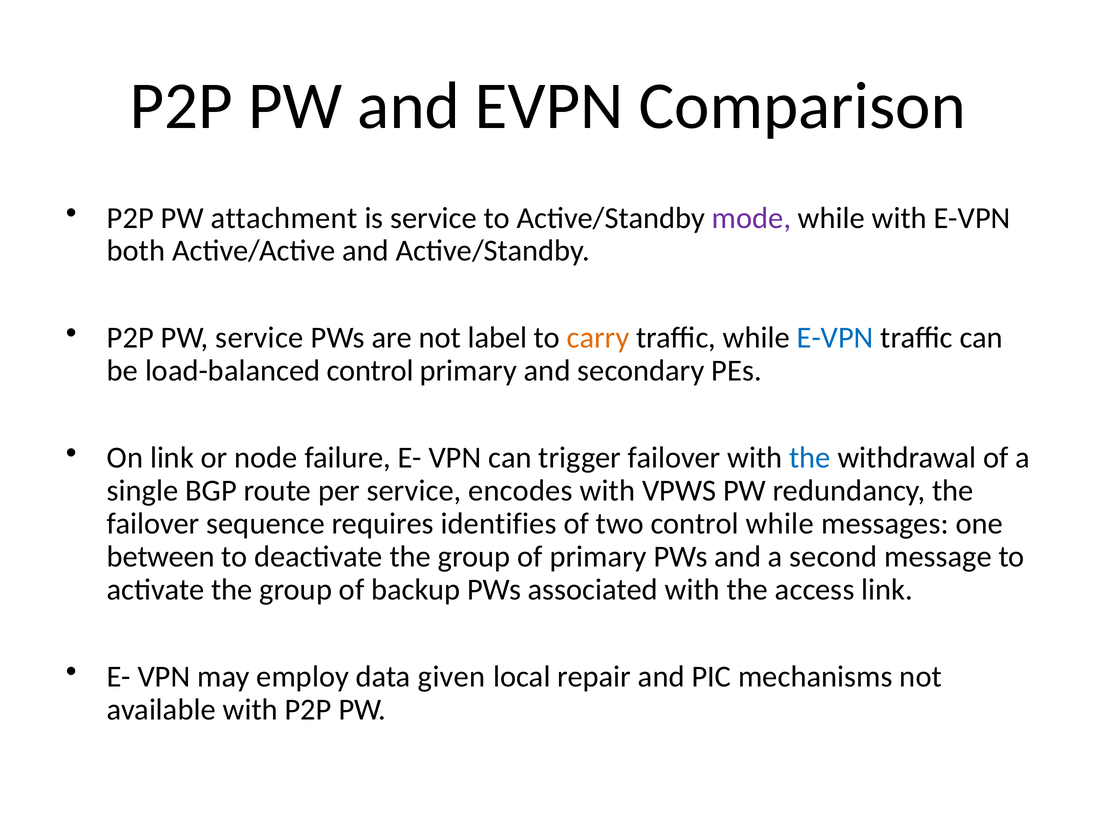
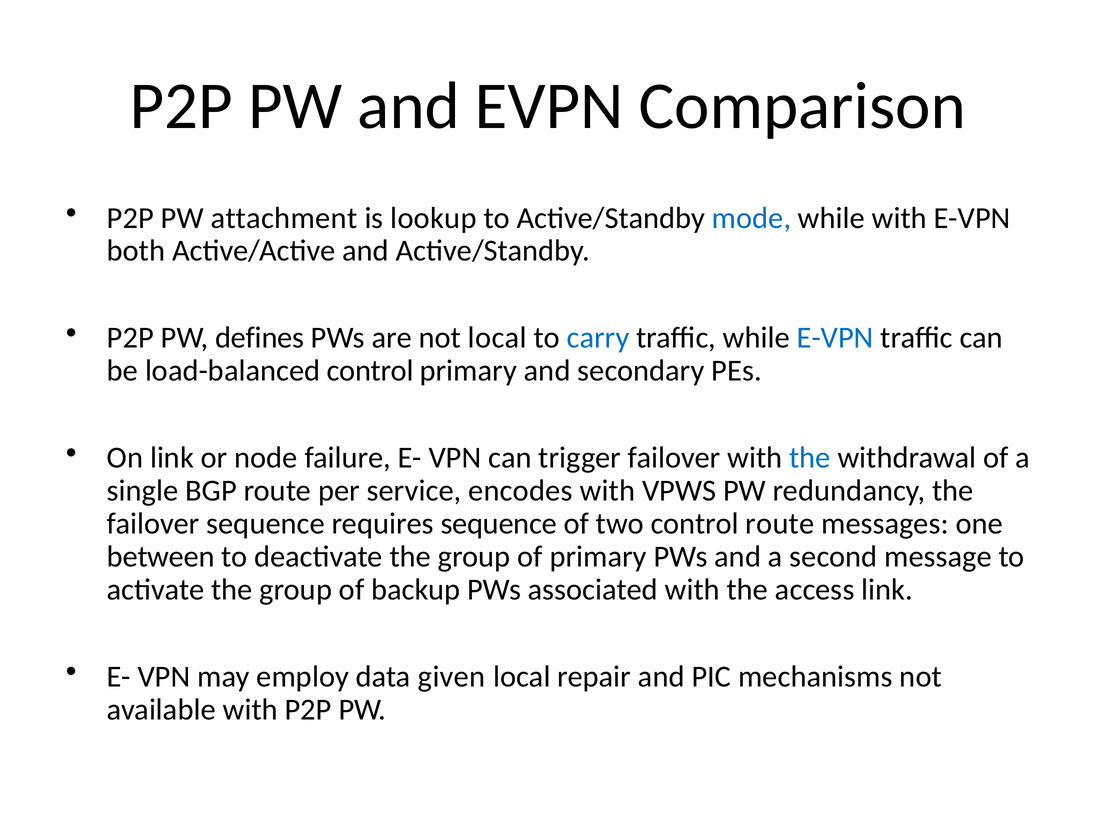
is service: service -> lookup
mode colour: purple -> blue
PW service: service -> defines
not label: label -> local
carry colour: orange -> blue
requires identifies: identifies -> sequence
control while: while -> route
